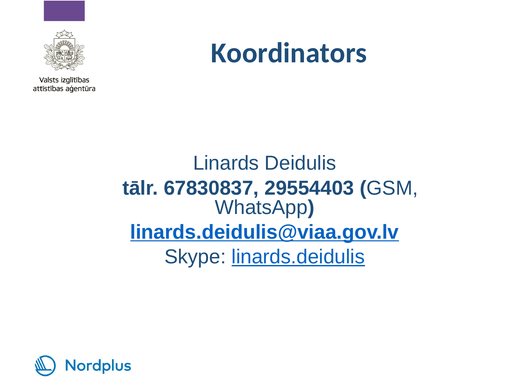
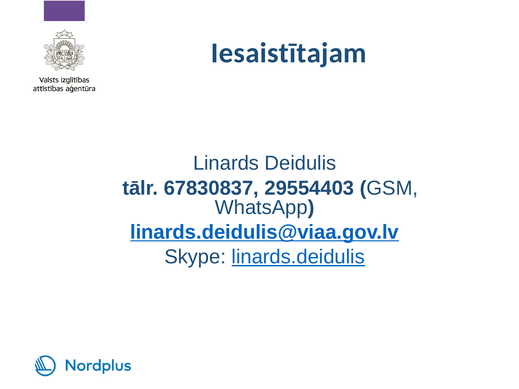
Koordinators: Koordinators -> Iesaistītajam
